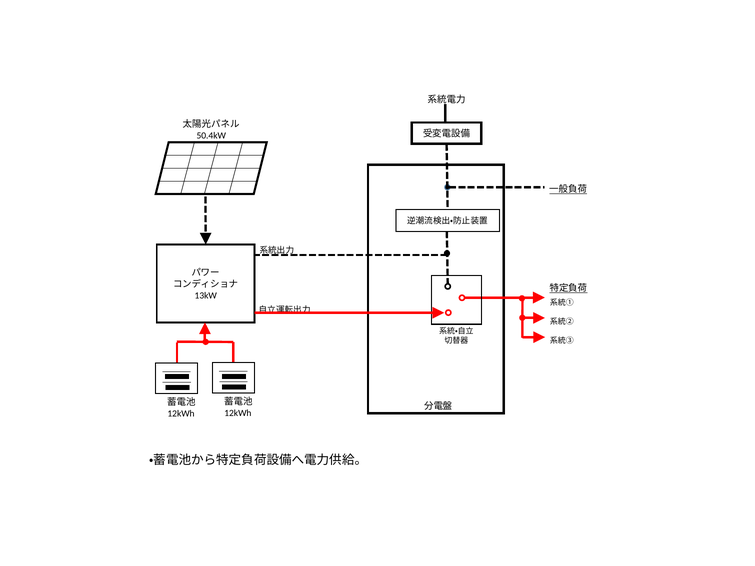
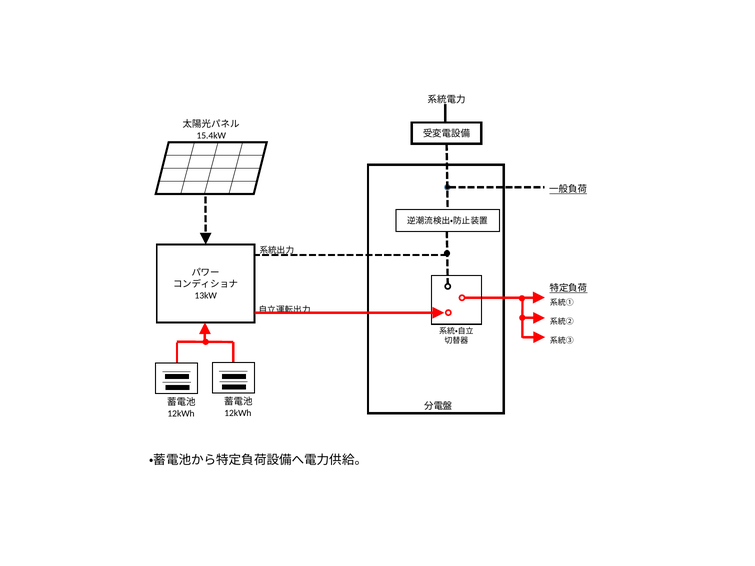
50.4kW: 50.4kW -> 15.4kW
